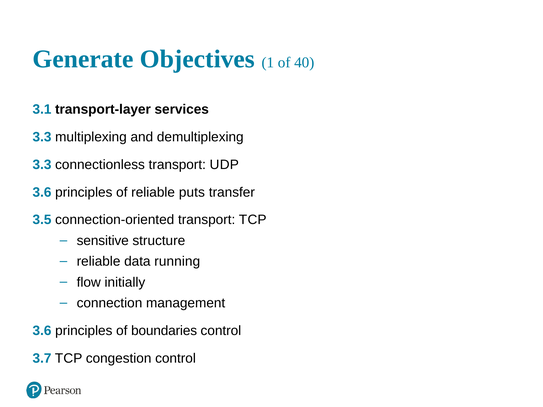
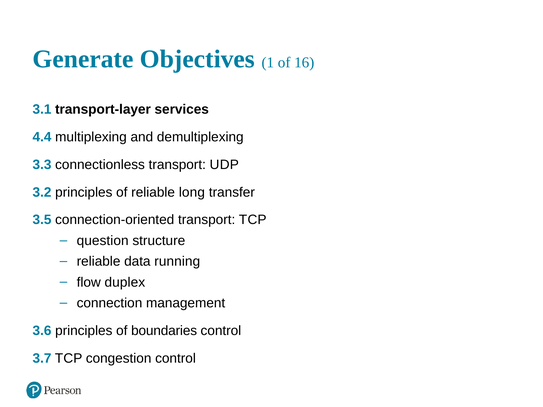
40: 40 -> 16
3.3 at (42, 137): 3.3 -> 4.4
3.6 at (42, 192): 3.6 -> 3.2
puts: puts -> long
sensitive: sensitive -> question
initially: initially -> duplex
